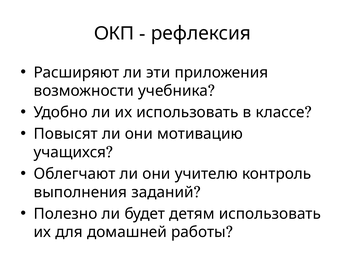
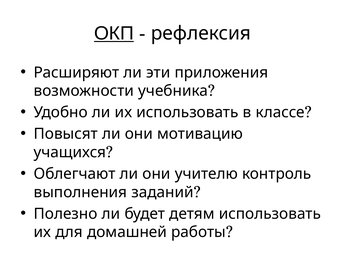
ОКП underline: none -> present
